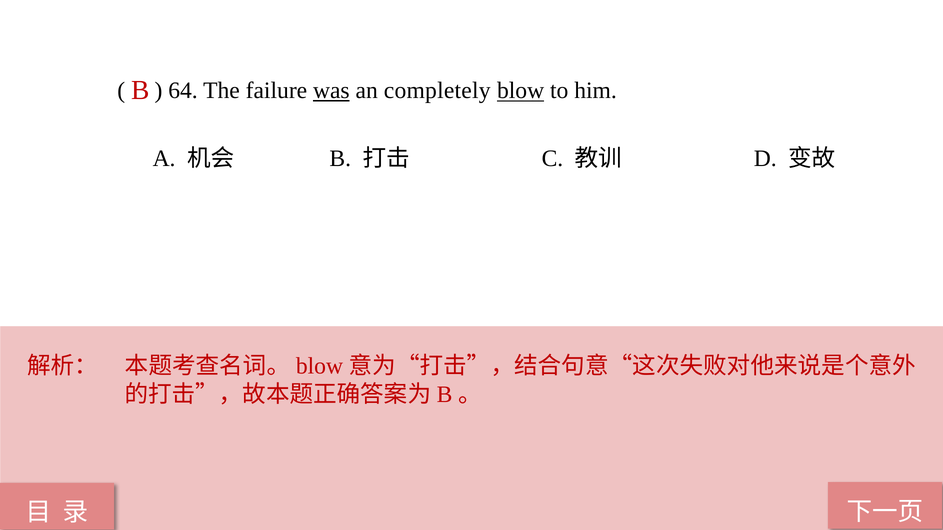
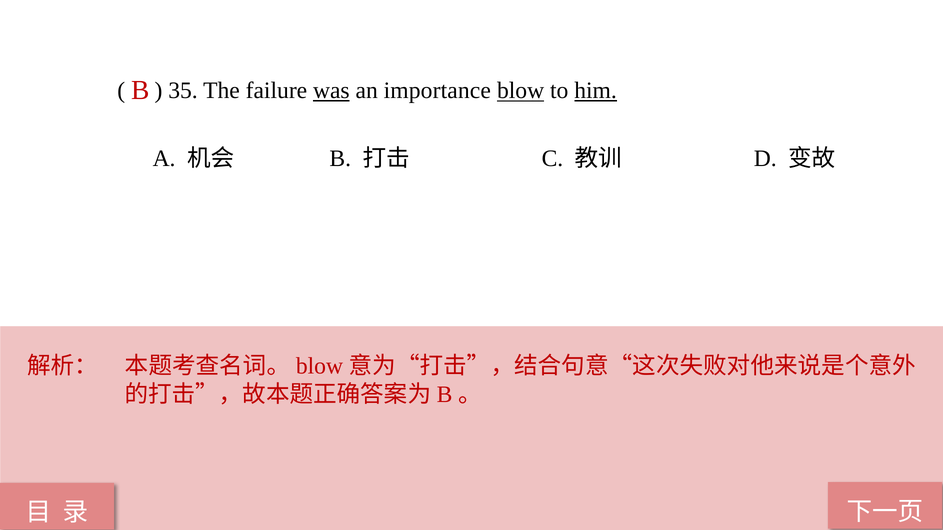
64: 64 -> 35
completely: completely -> importance
him underline: none -> present
